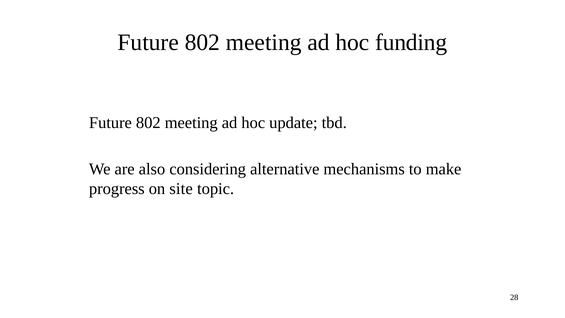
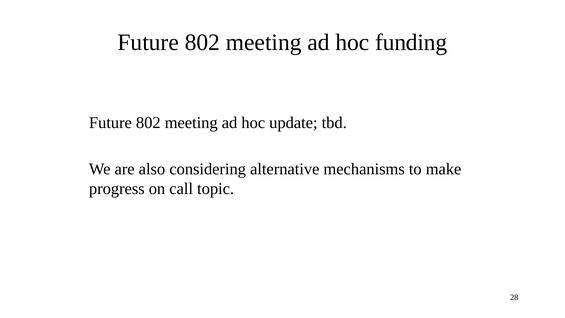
site: site -> call
